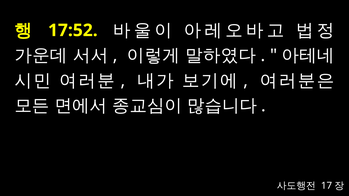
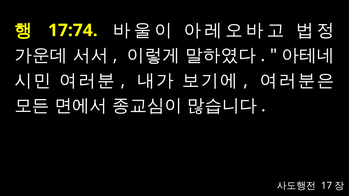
17:52: 17:52 -> 17:74
